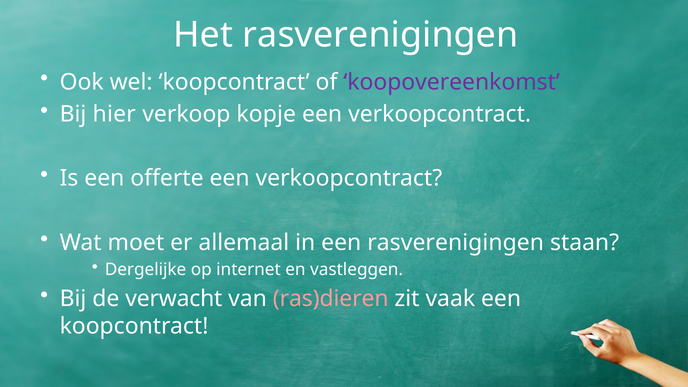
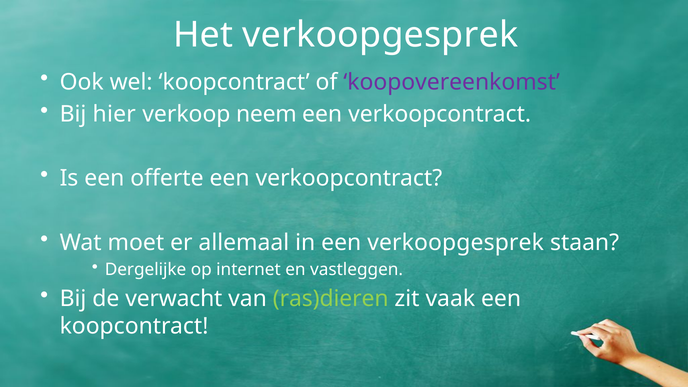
Het rasverenigingen: rasverenigingen -> verkoopgesprek
kopje: kopje -> neem
een rasverenigingen: rasverenigingen -> verkoopgesprek
ras)dieren colour: pink -> light green
